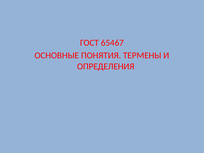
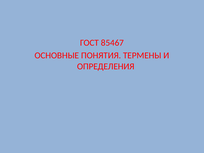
65467: 65467 -> 85467
